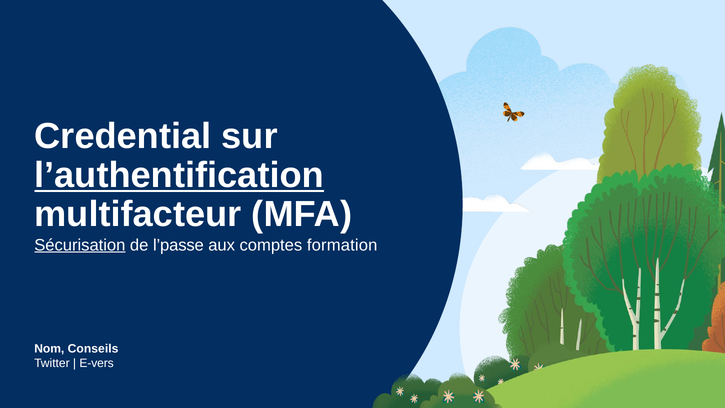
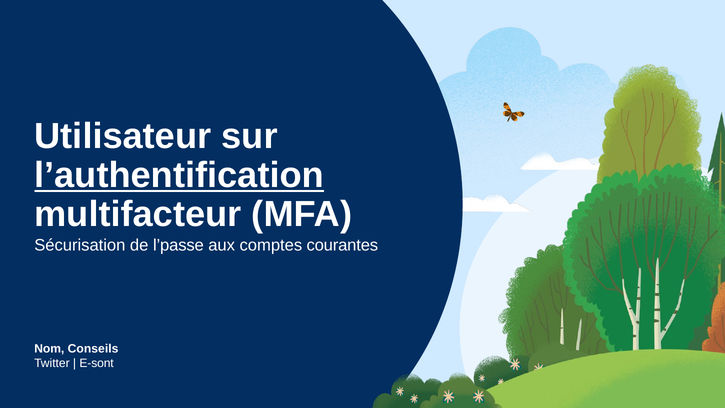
Credential: Credential -> Utilisateur
Sécurisation underline: present -> none
formation: formation -> courantes
E-vers: E-vers -> E-sont
